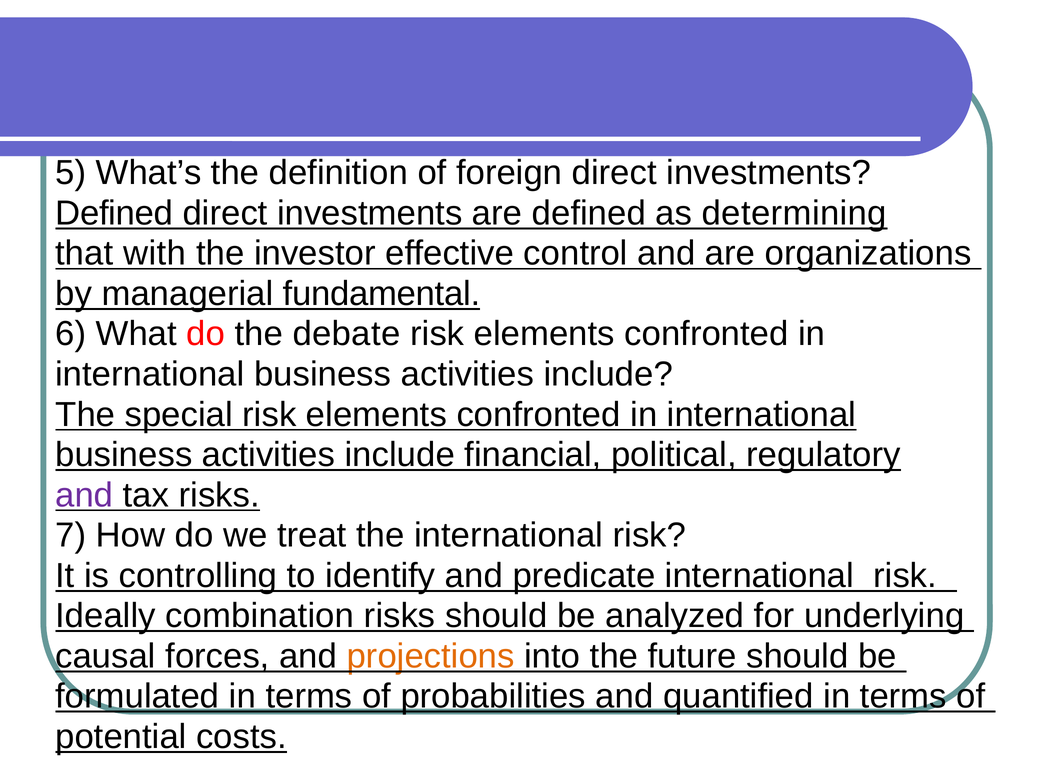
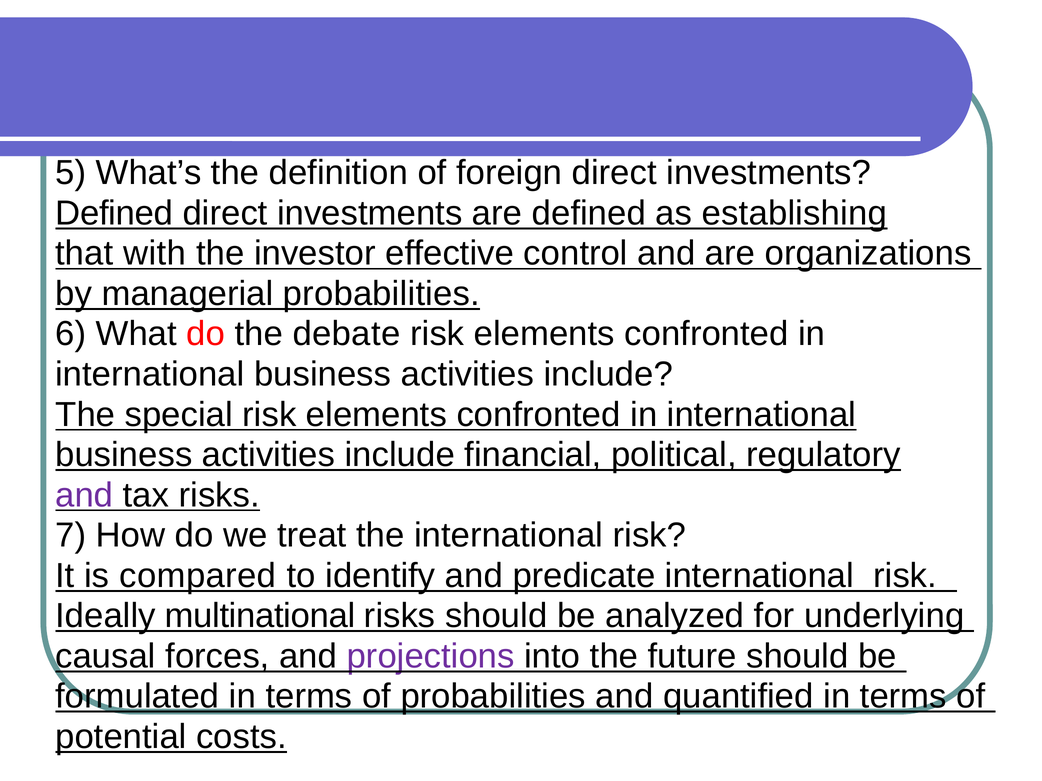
determining: determining -> establishing
managerial fundamental: fundamental -> probabilities
controlling: controlling -> compared
combination: combination -> multinational
projections colour: orange -> purple
